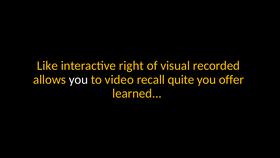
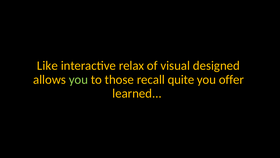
right: right -> relax
recorded: recorded -> designed
you at (78, 79) colour: white -> light green
video: video -> those
